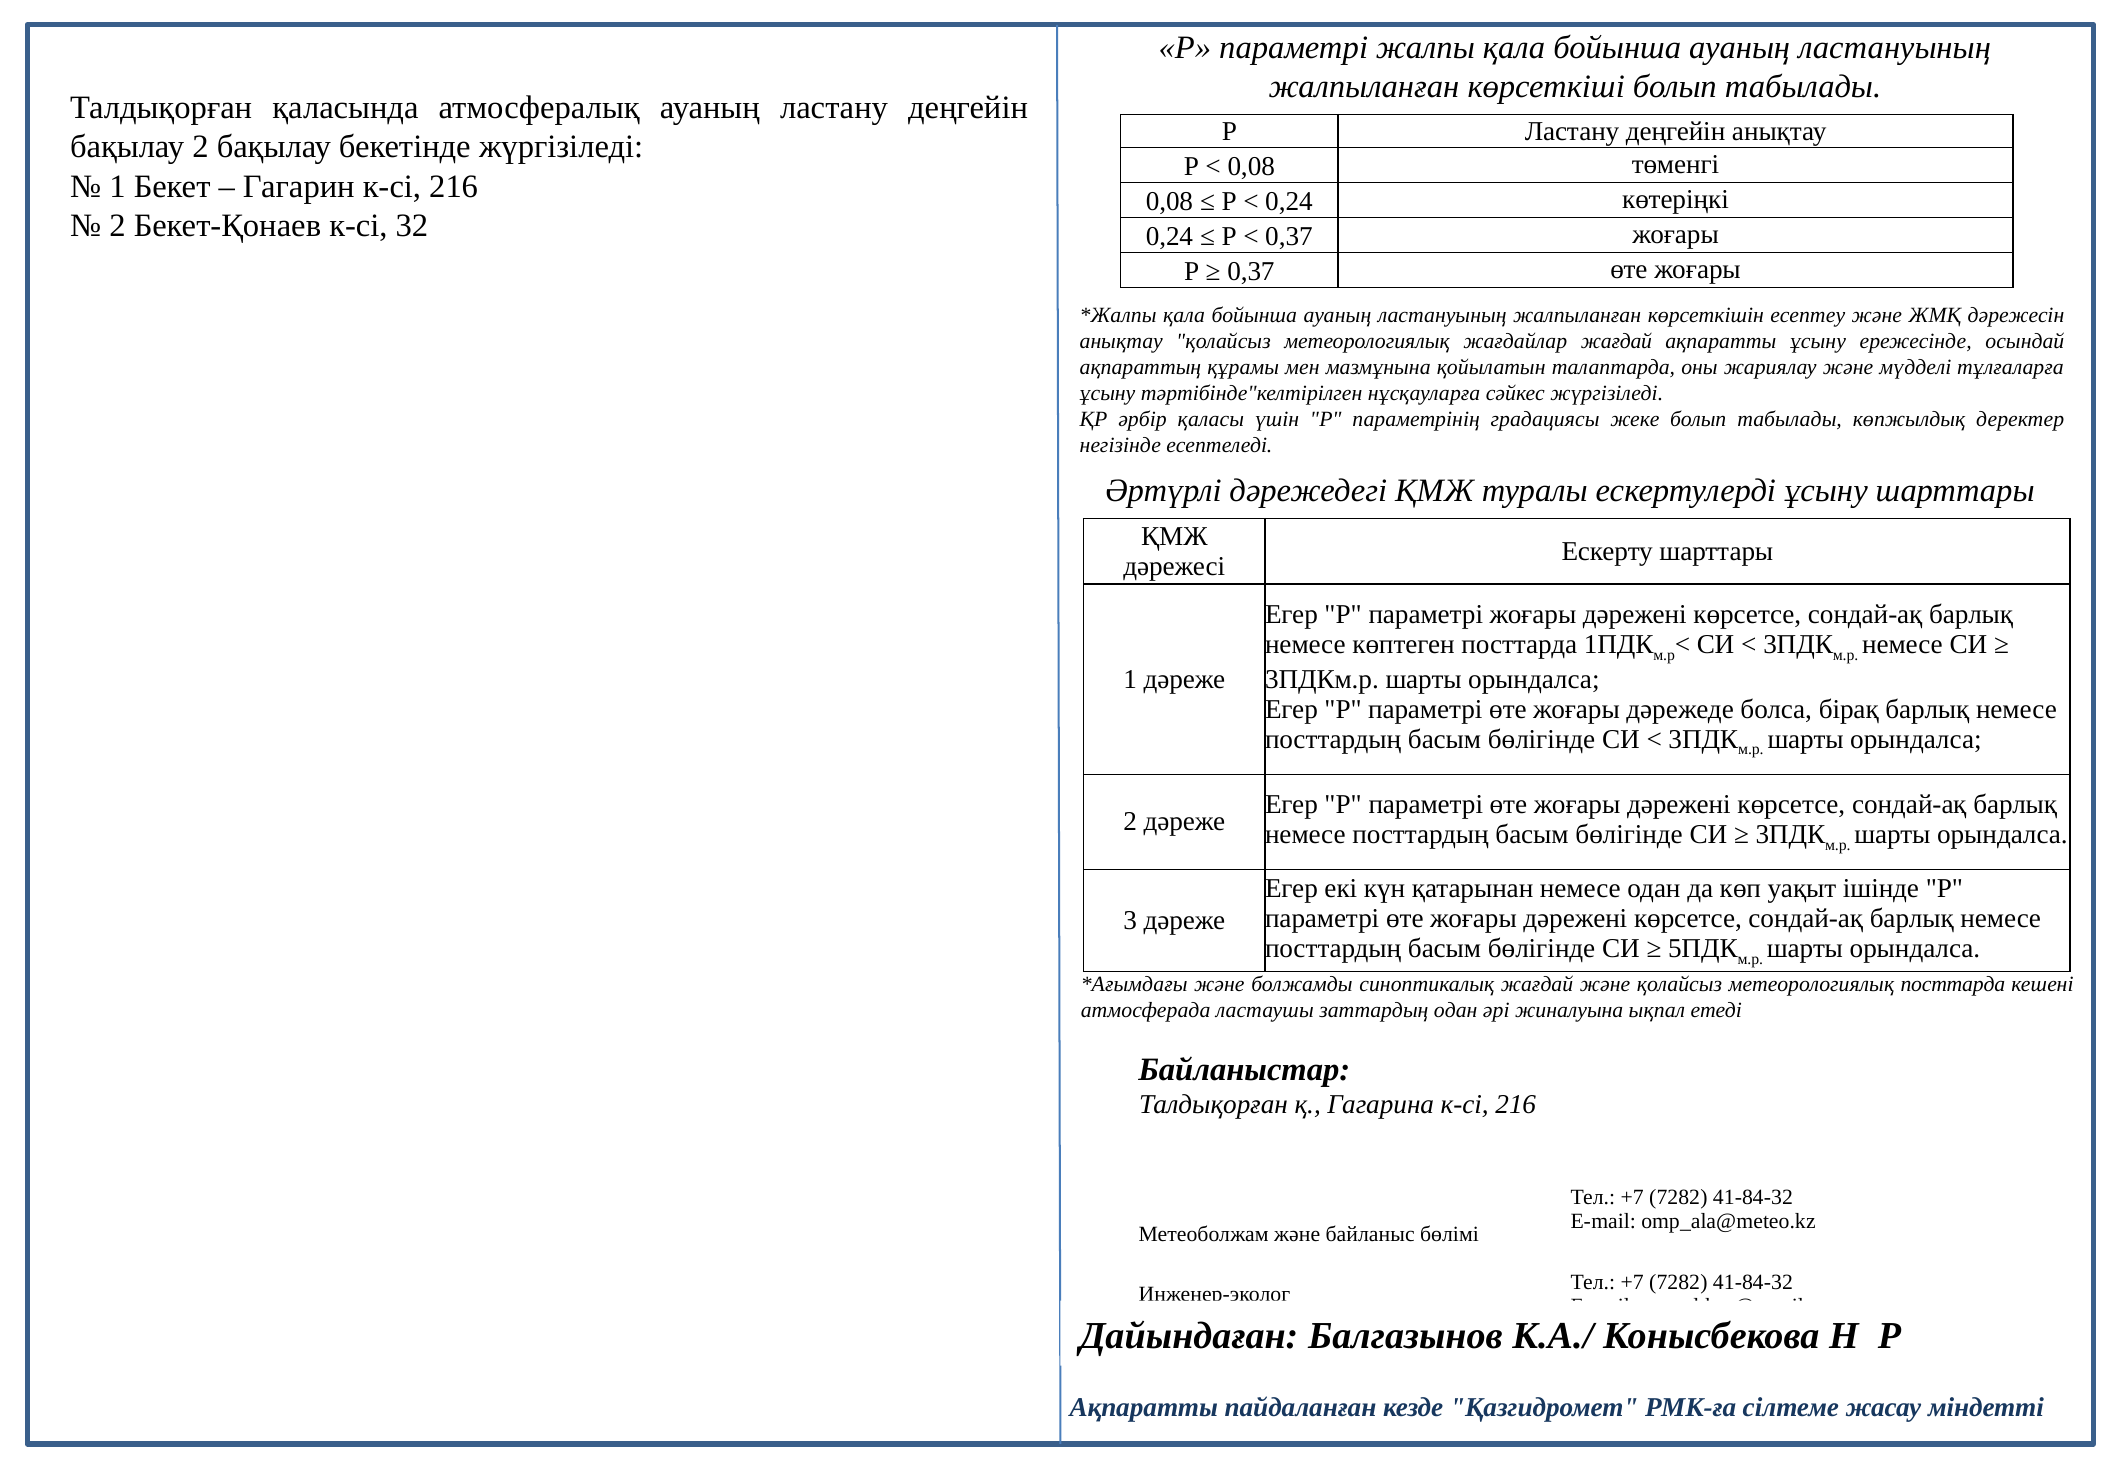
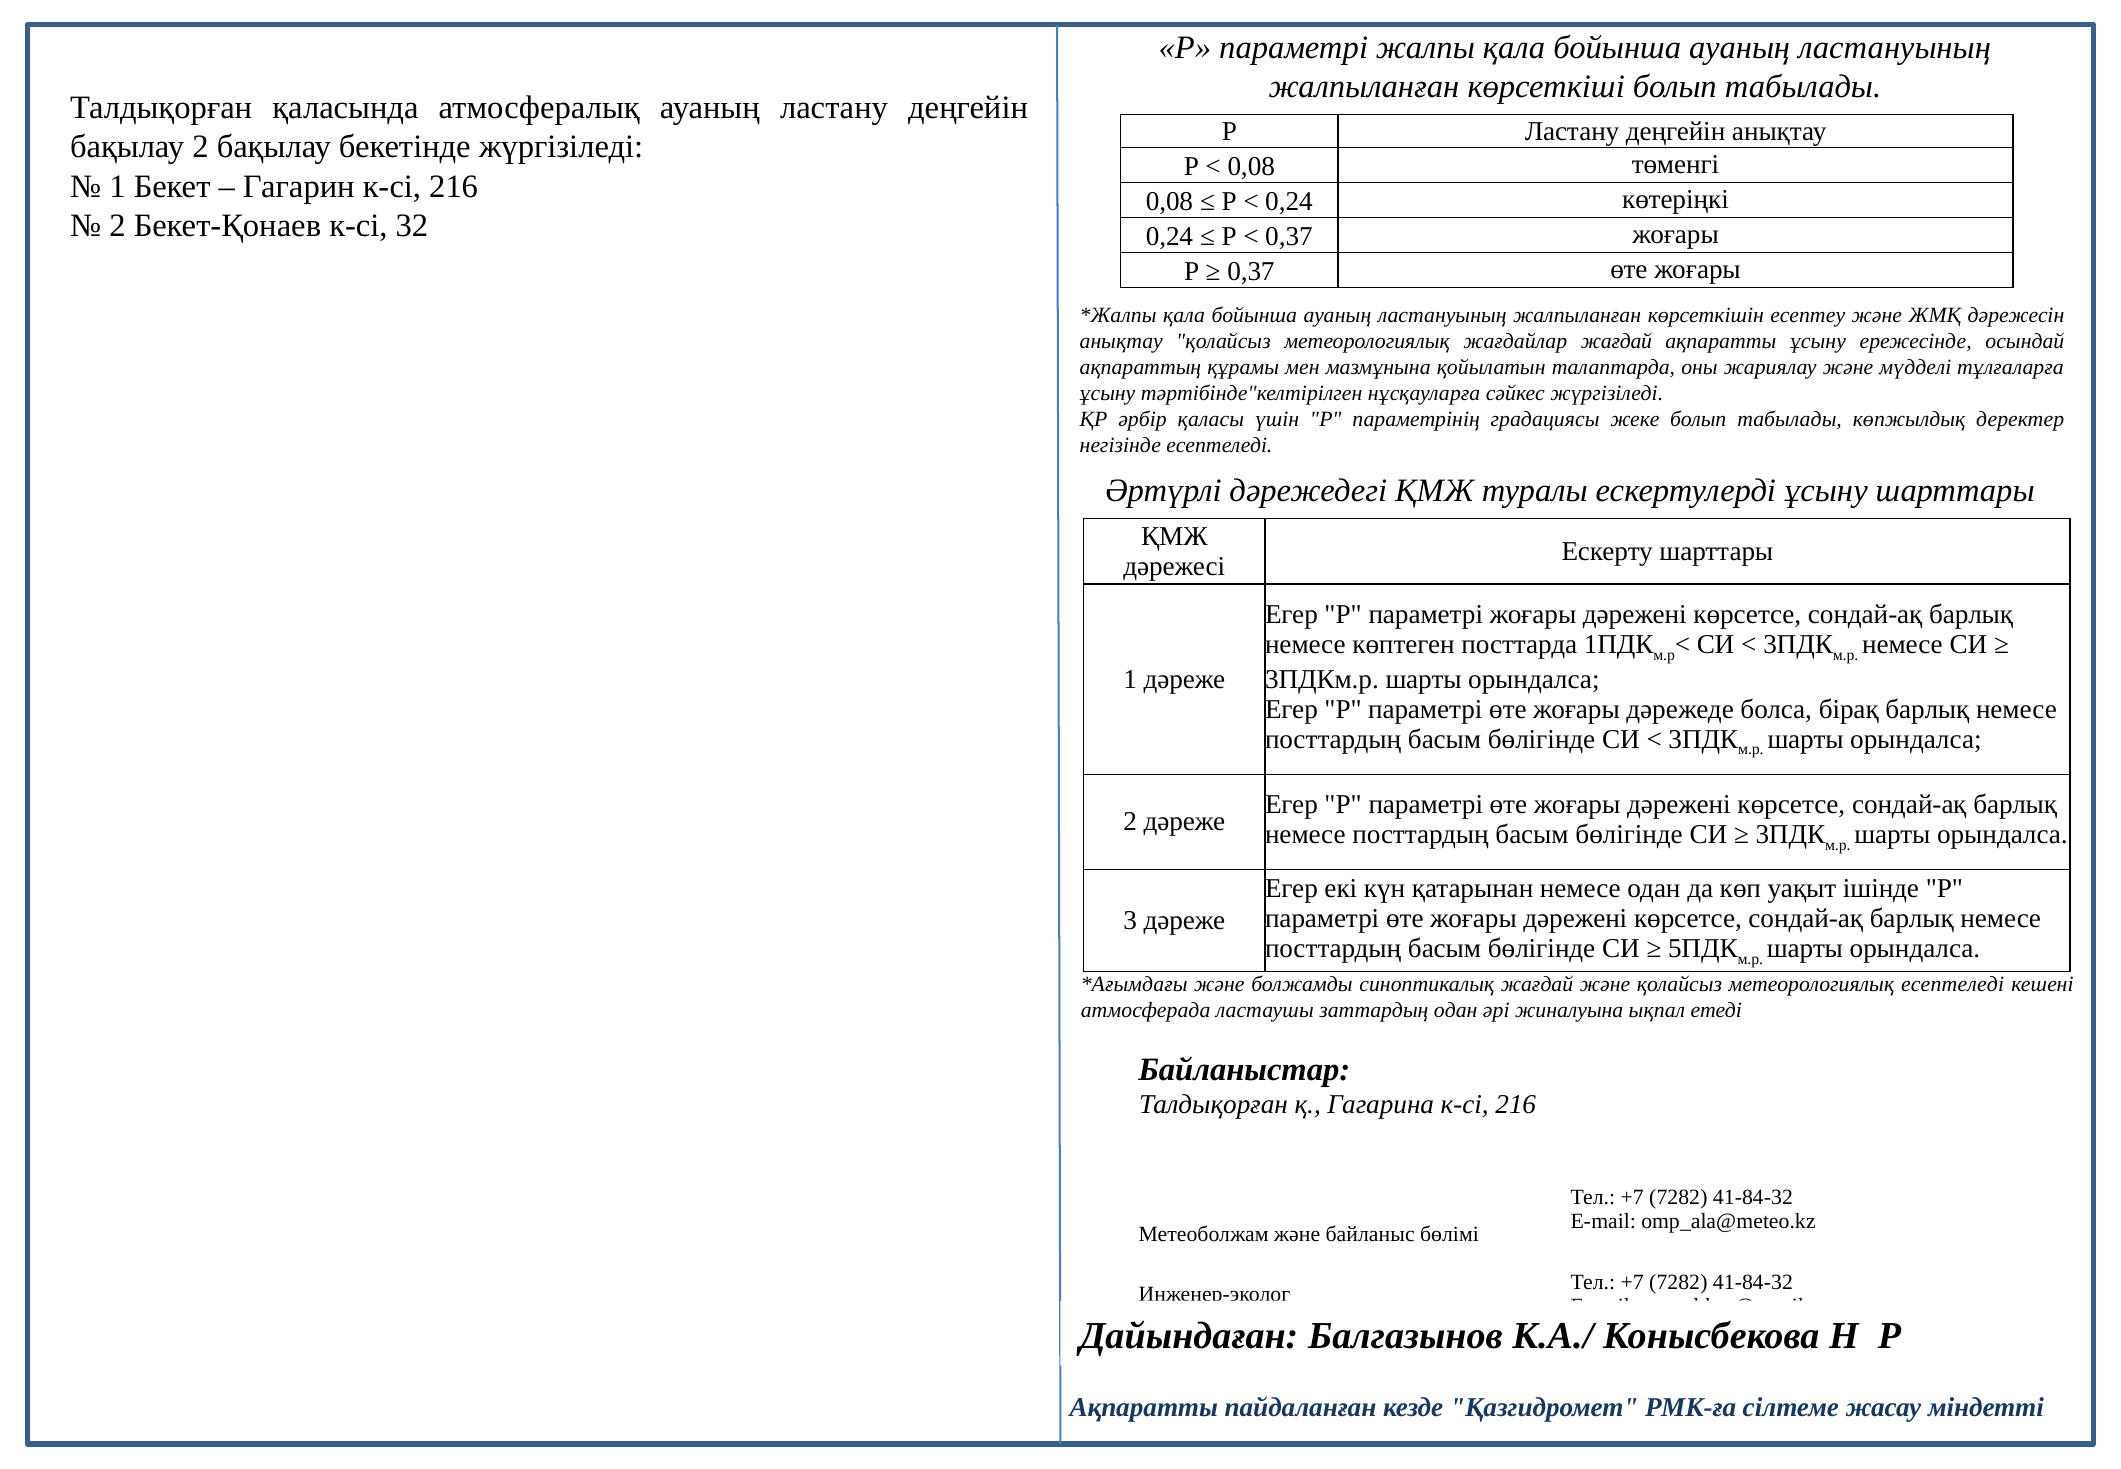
метеорологиялық посттарда: посттарда -> есептеледі
